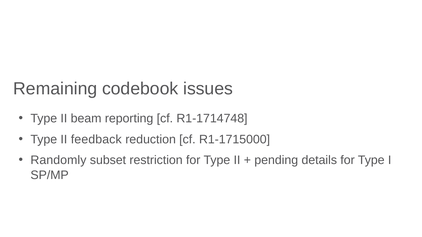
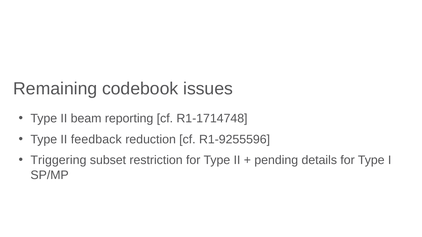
R1-1715000: R1-1715000 -> R1-9255596
Randomly: Randomly -> Triggering
